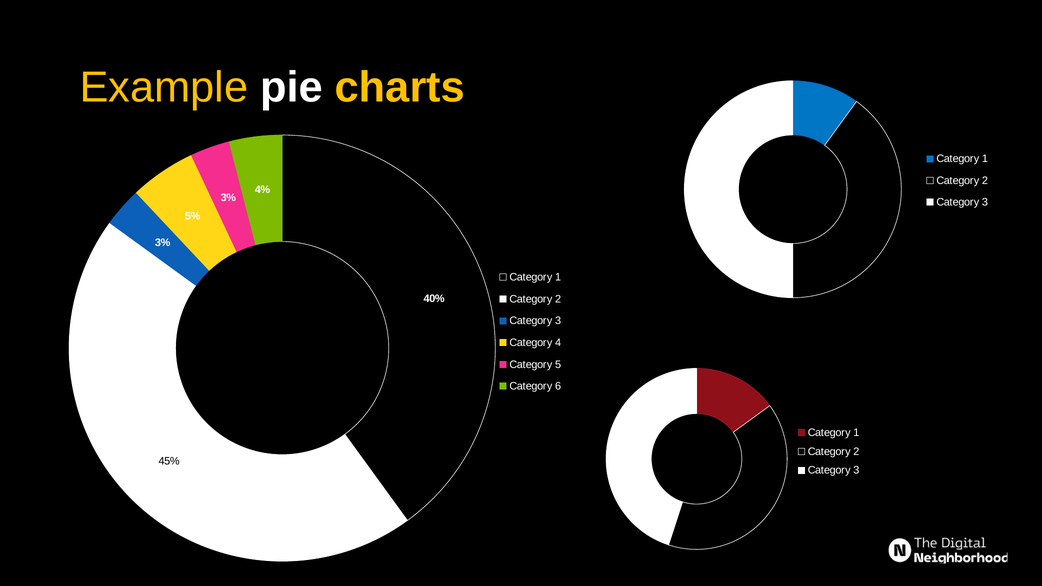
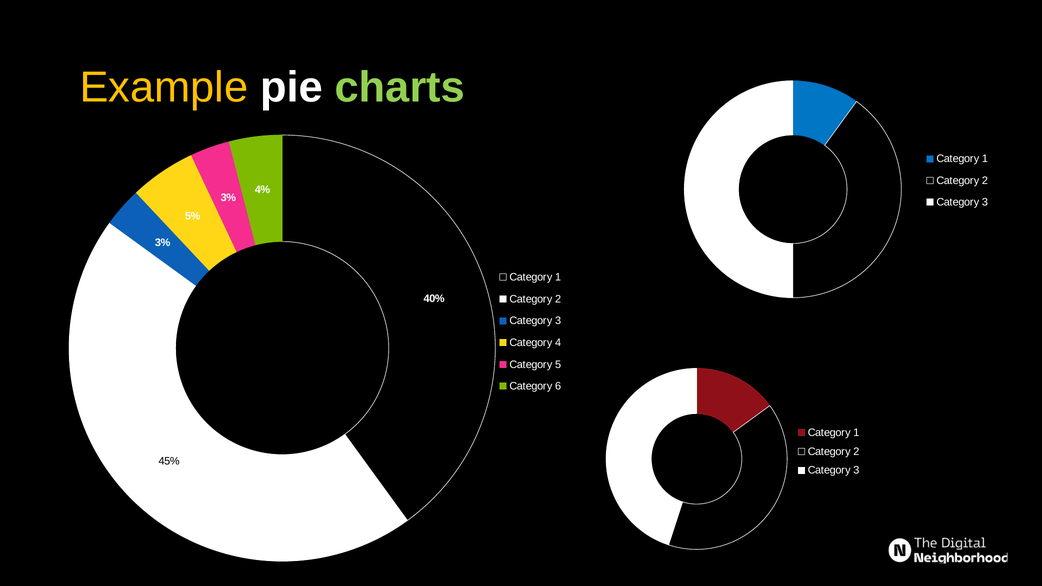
charts colour: yellow -> light green
